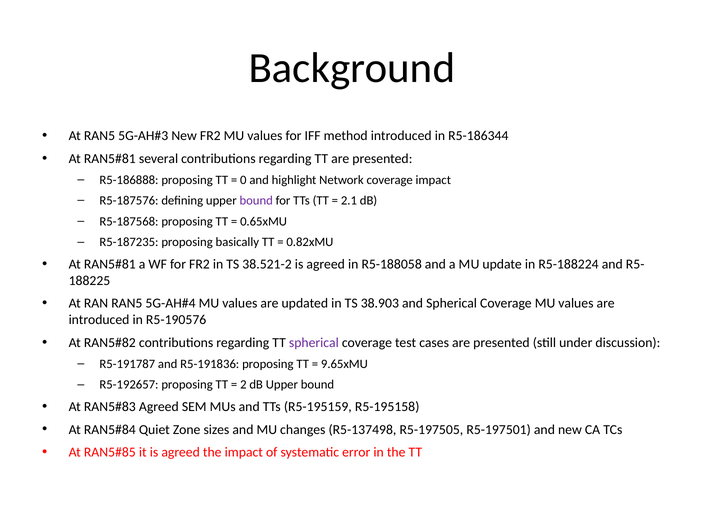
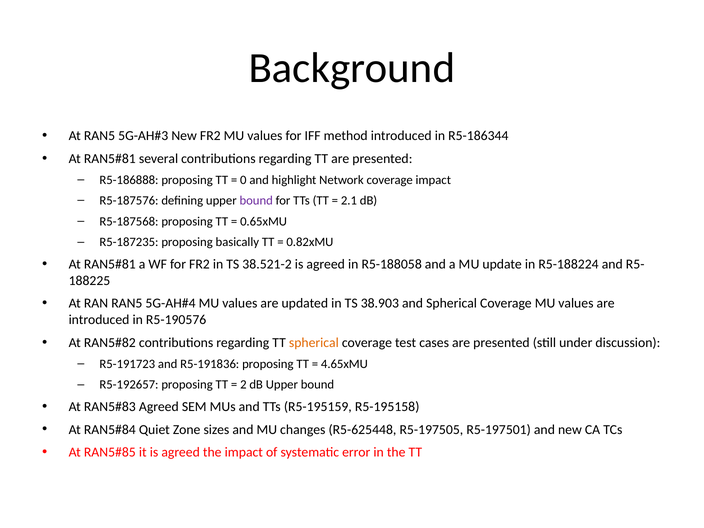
spherical at (314, 343) colour: purple -> orange
R5-191787: R5-191787 -> R5-191723
9.65xMU: 9.65xMU -> 4.65xMU
R5-137498: R5-137498 -> R5-625448
